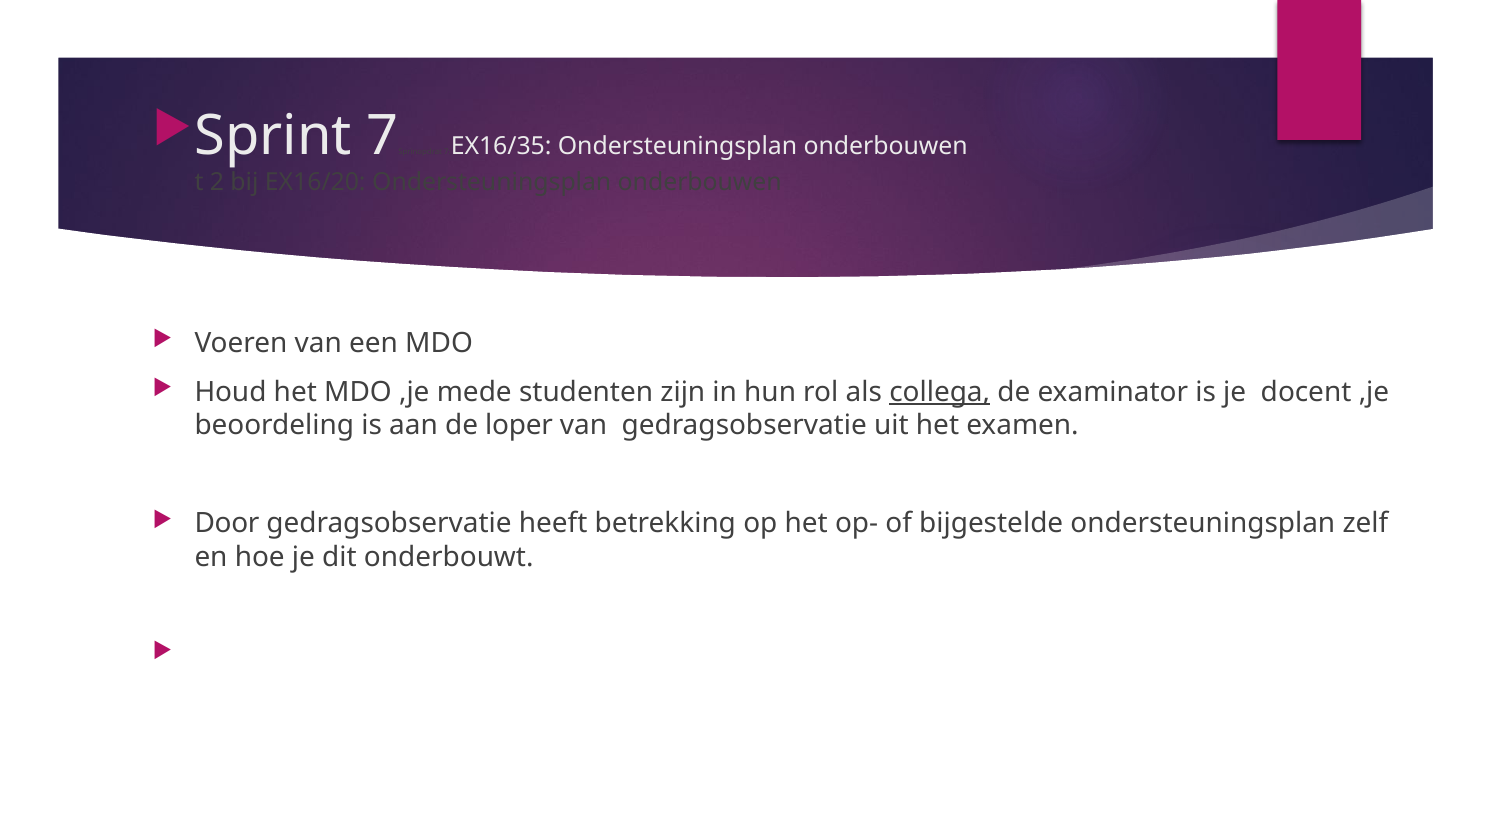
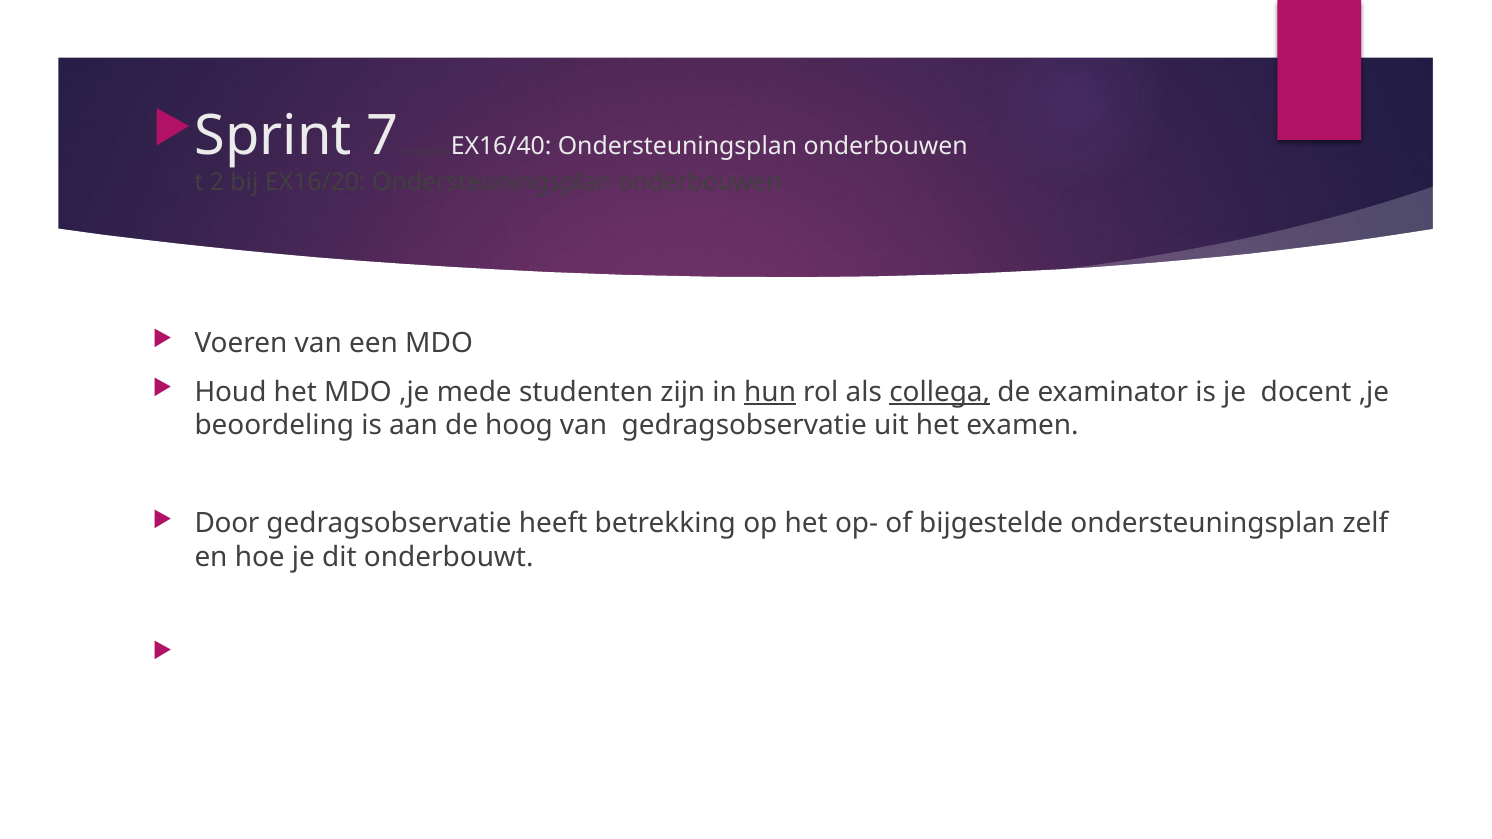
EX16/35: EX16/35 -> EX16/40
hun underline: none -> present
loper: loper -> hoog
